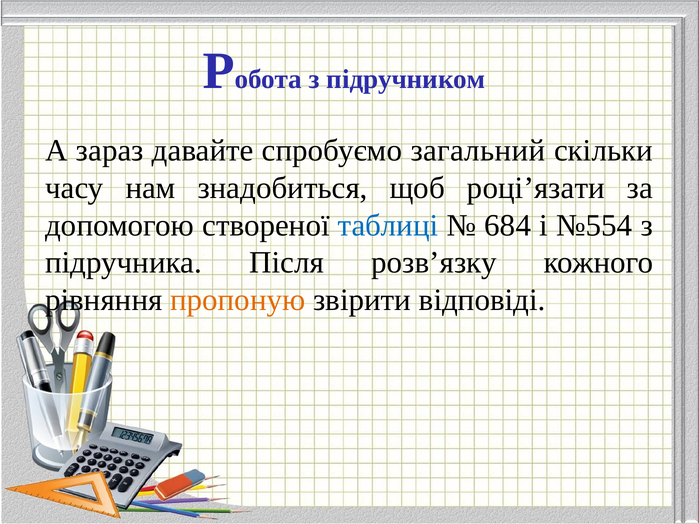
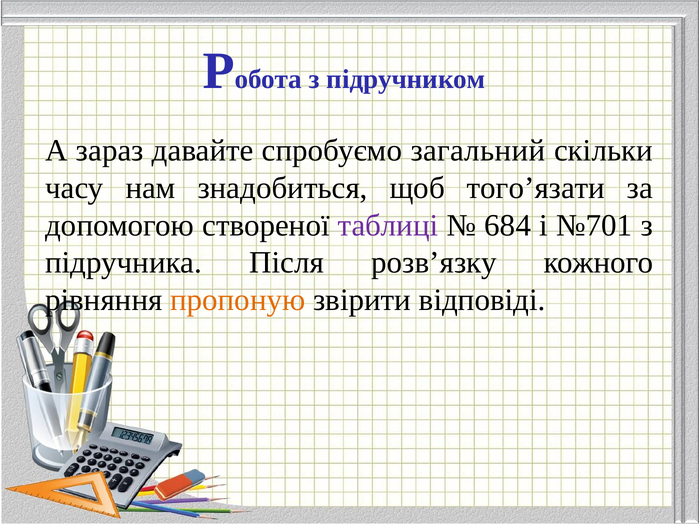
році’язати: році’язати -> того’язати
таблиці colour: blue -> purple
№554: №554 -> №701
